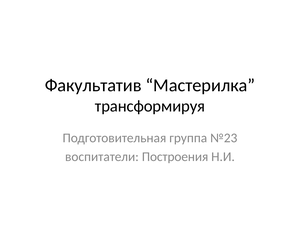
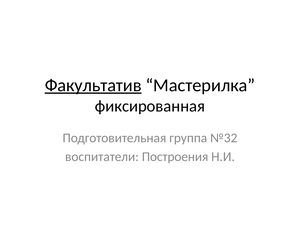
Факультатив underline: none -> present
трансформируя: трансформируя -> фиксированная
№23: №23 -> №32
